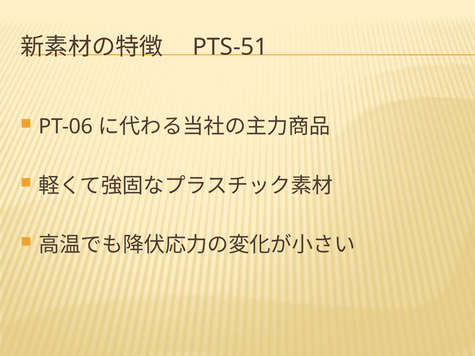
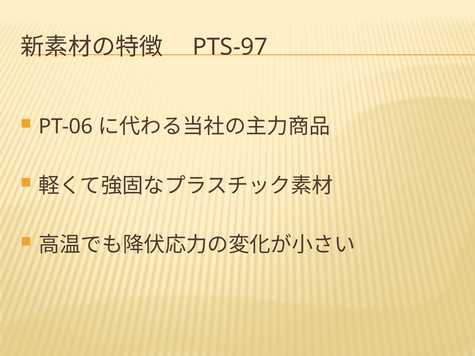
PTS-51: PTS-51 -> PTS-97
